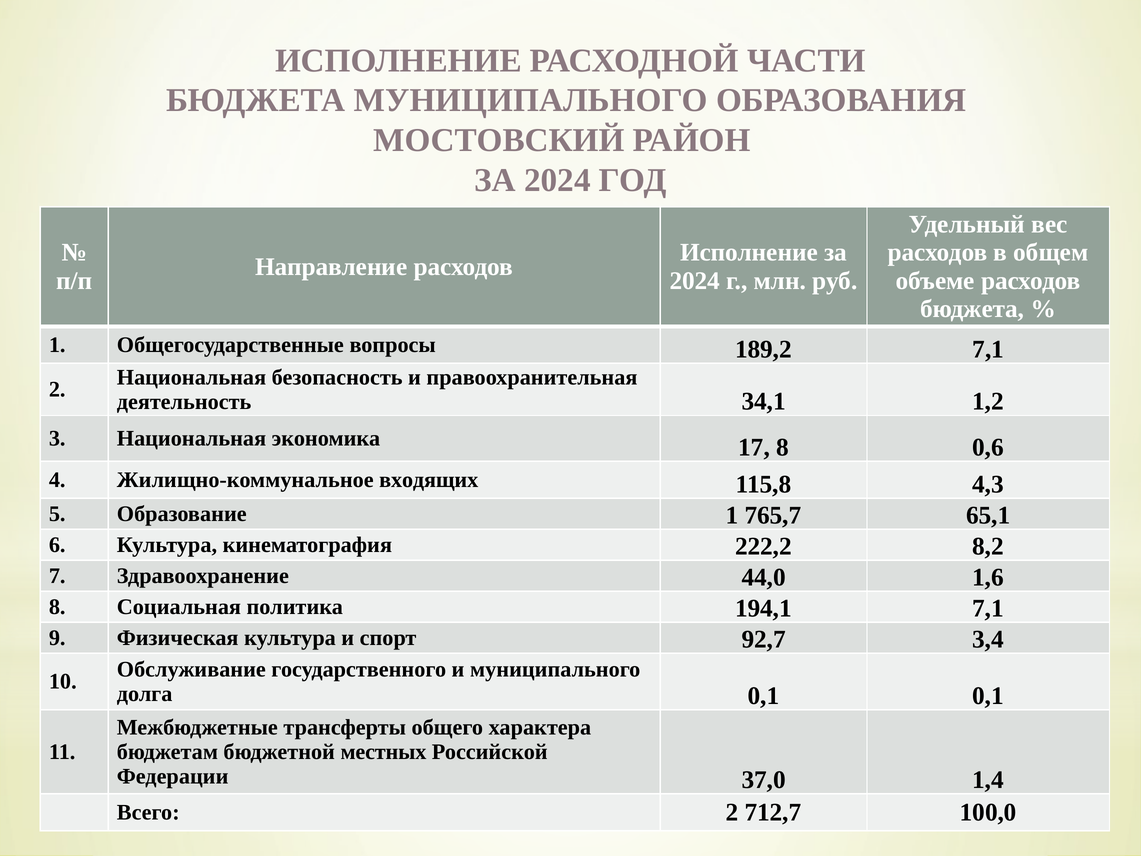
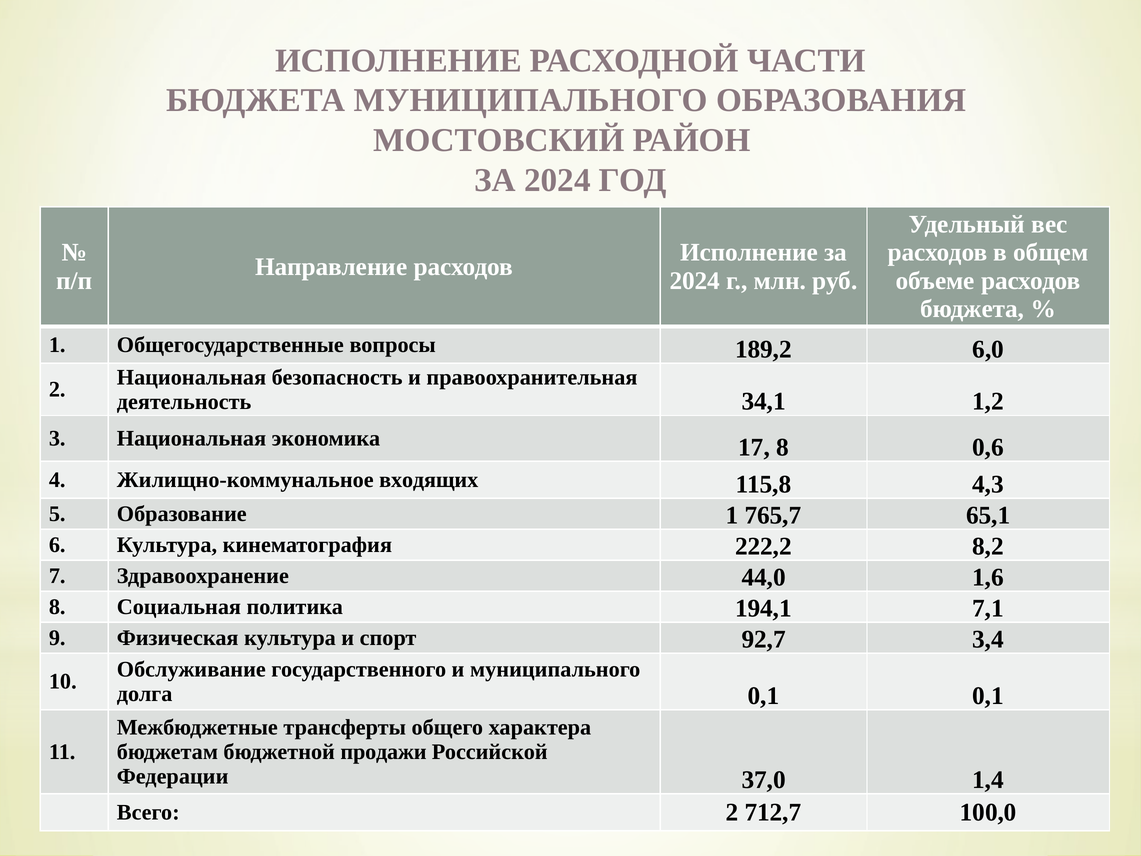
189,2 7,1: 7,1 -> 6,0
местных: местных -> продажи
